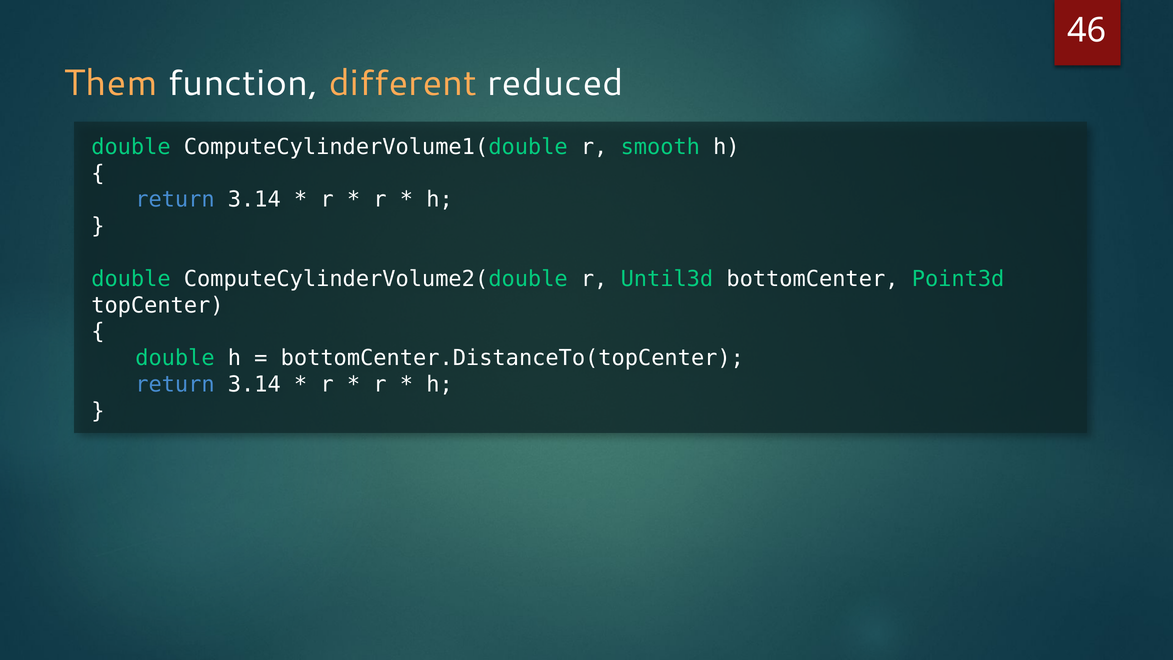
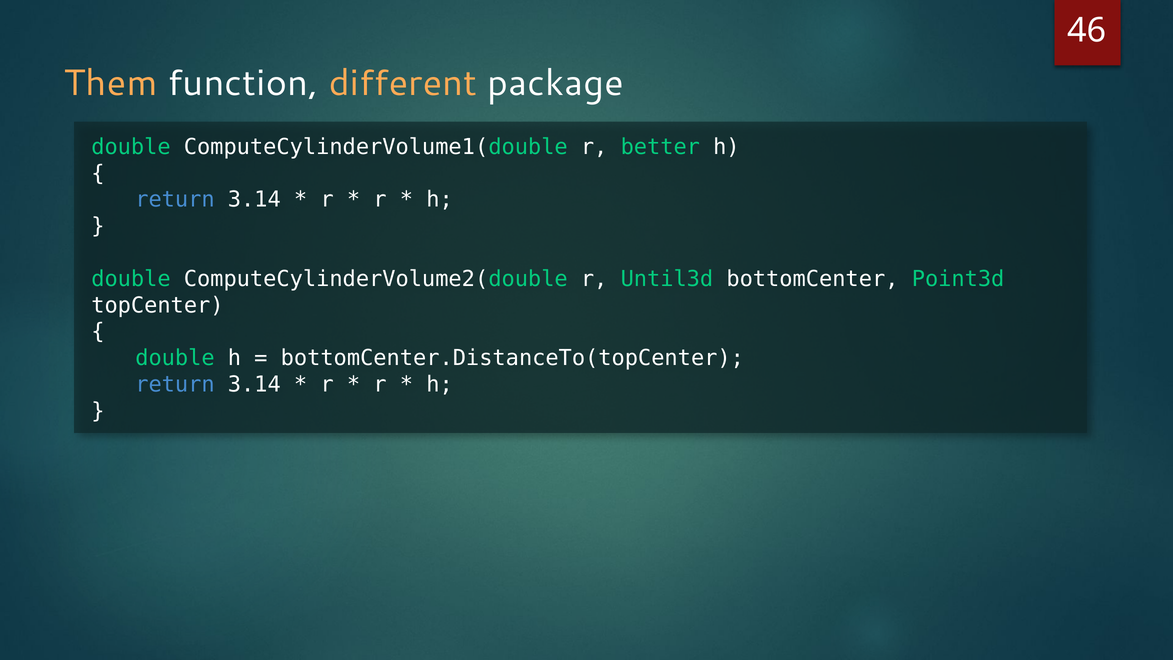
reduced: reduced -> package
smooth: smooth -> better
